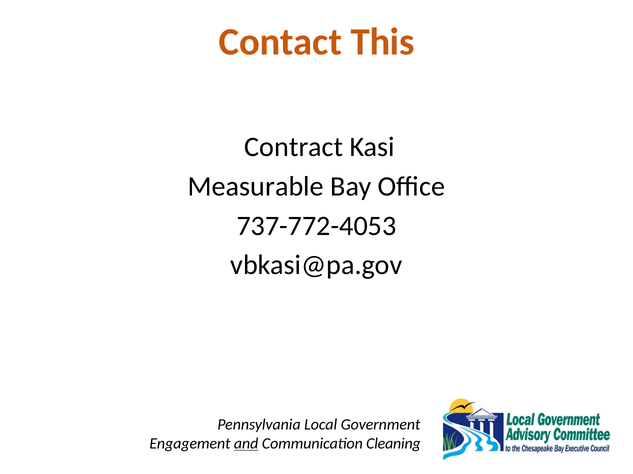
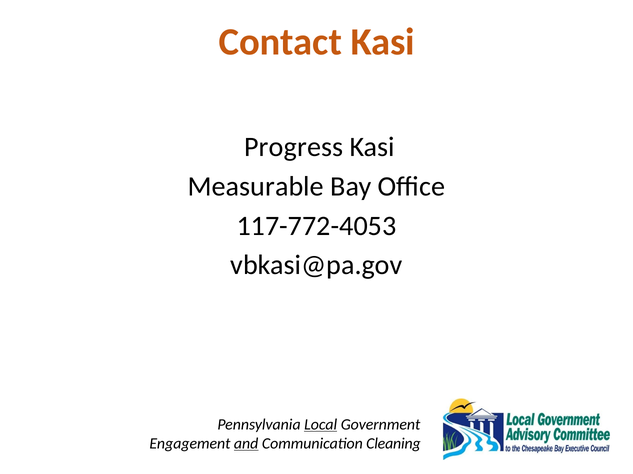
Contact This: This -> Kasi
Contract: Contract -> Progress
737-772-4053: 737-772-4053 -> 117-772-4053
Local underline: none -> present
